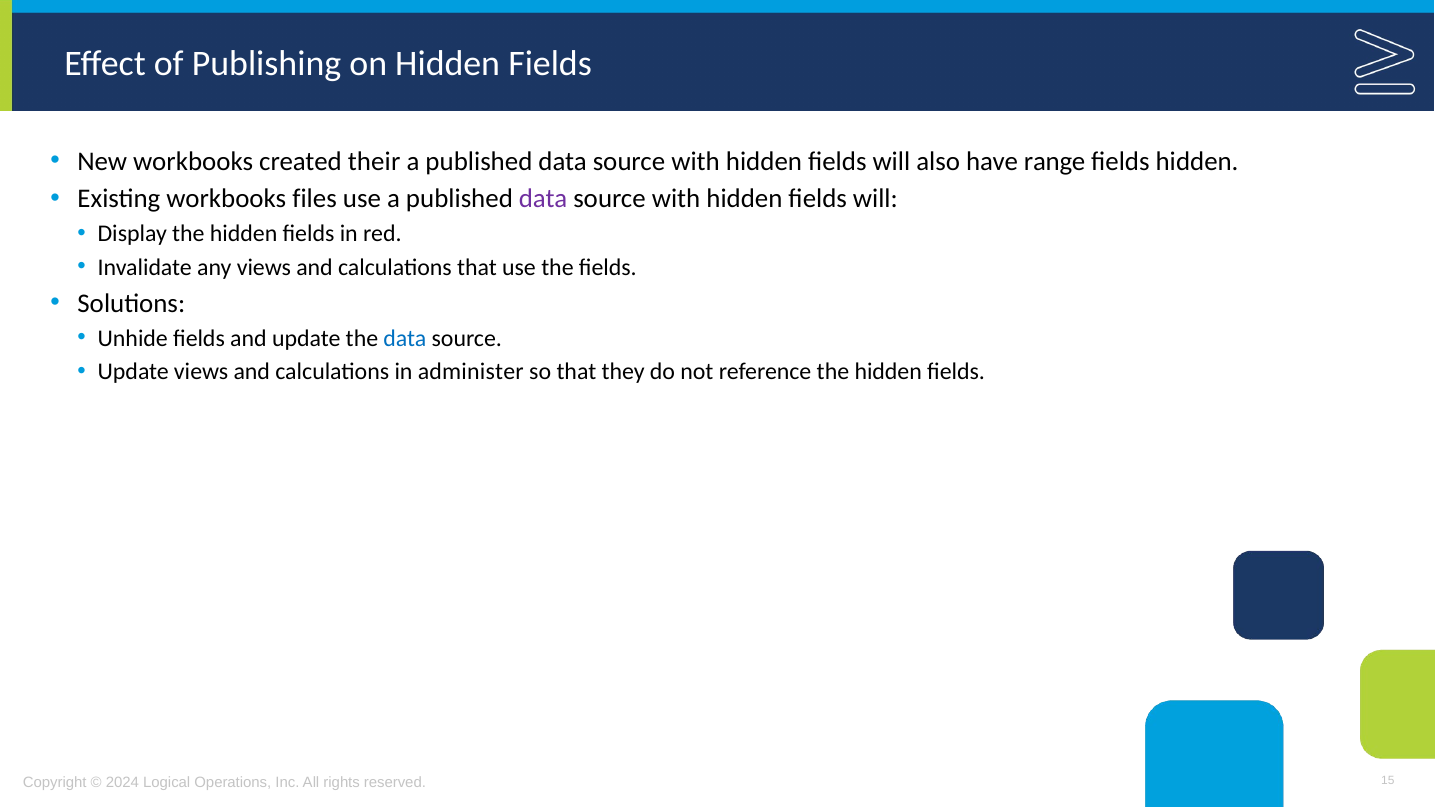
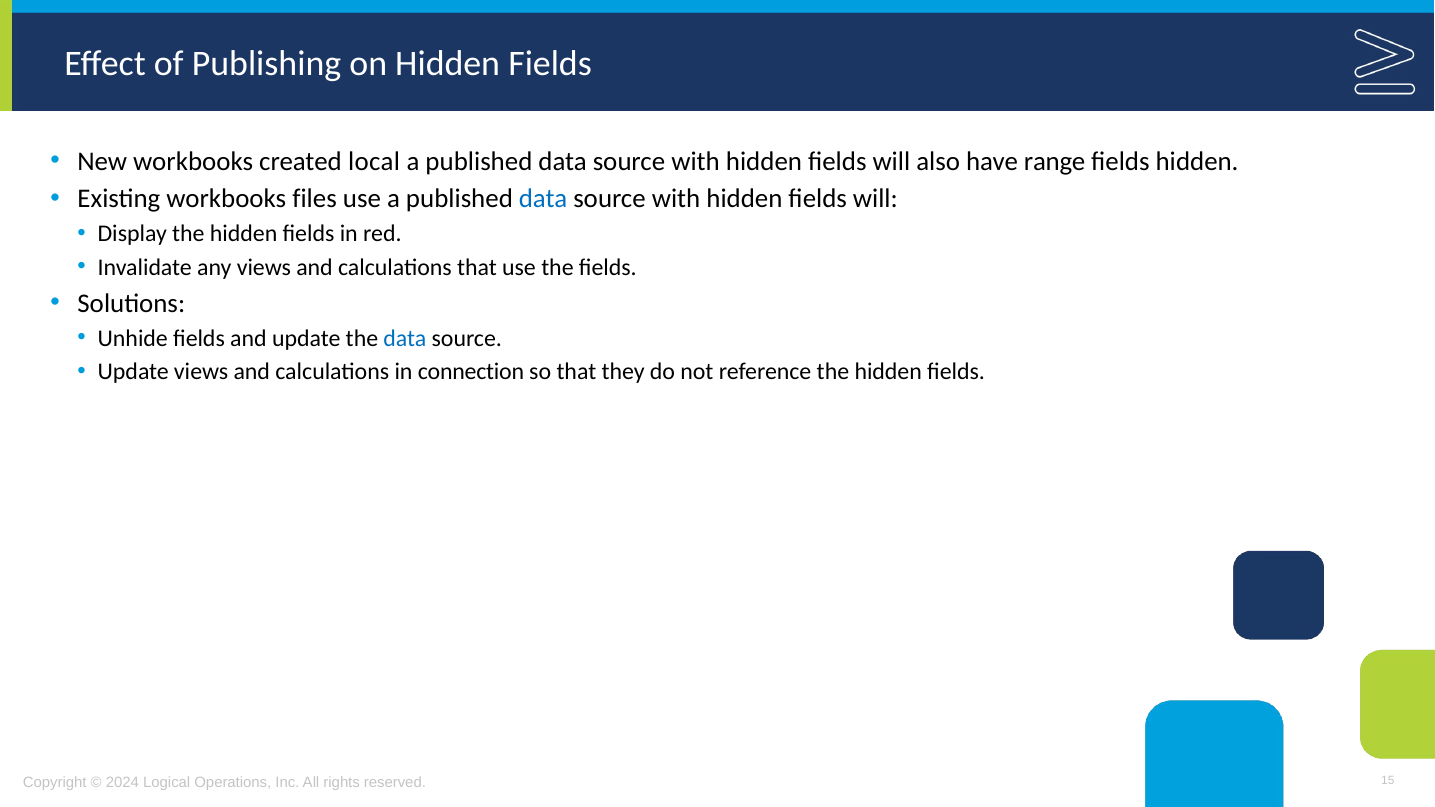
their: their -> local
data at (543, 199) colour: purple -> blue
administer: administer -> connection
